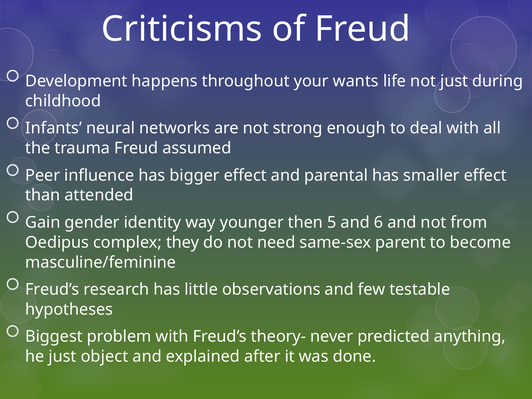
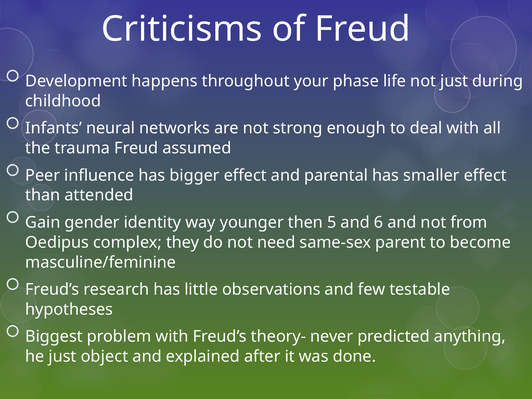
wants: wants -> phase
